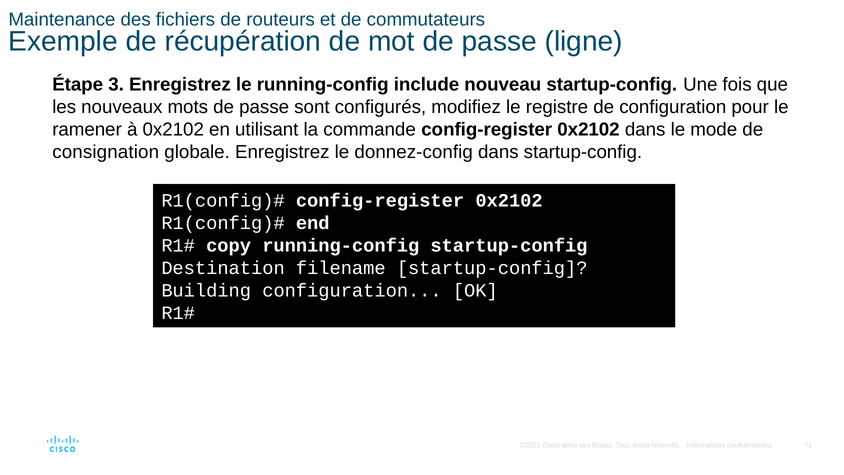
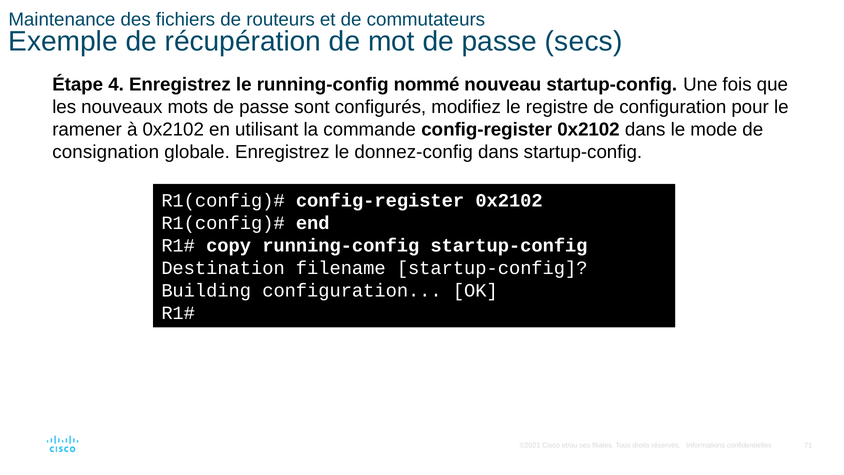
ligne: ligne -> secs
3: 3 -> 4
include: include -> nommé
